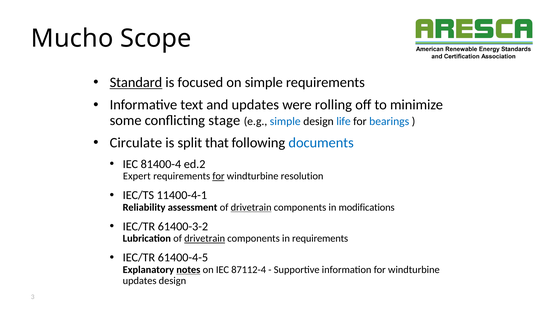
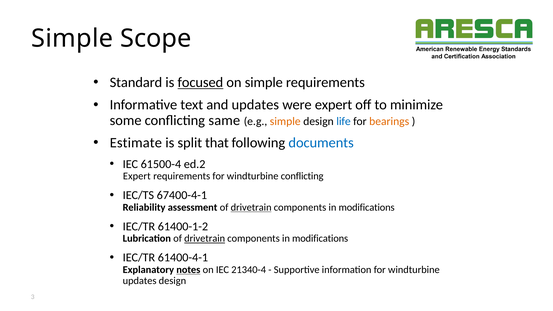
Mucho at (72, 38): Mucho -> Simple
Standard underline: present -> none
focused underline: none -> present
were rolling: rolling -> expert
stage: stage -> same
simple at (285, 121) colour: blue -> orange
bearings colour: blue -> orange
Circulate: Circulate -> Estimate
81400-4: 81400-4 -> 61500-4
for at (218, 176) underline: present -> none
windturbine resolution: resolution -> conflicting
11400-4-1: 11400-4-1 -> 67400-4-1
61400-3-2: 61400-3-2 -> 61400-1-2
requirements at (320, 239): requirements -> modifications
61400-4-5: 61400-4-5 -> 61400-4-1
87112-4: 87112-4 -> 21340-4
